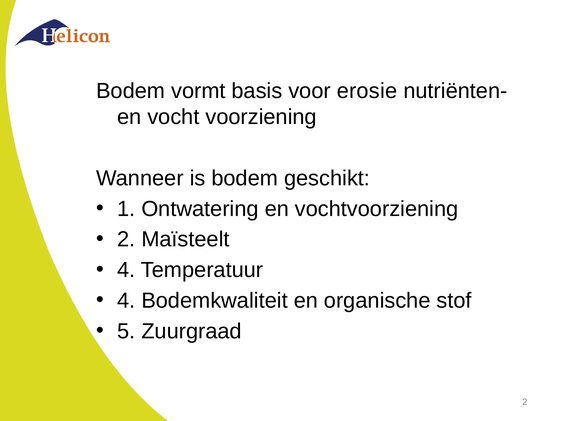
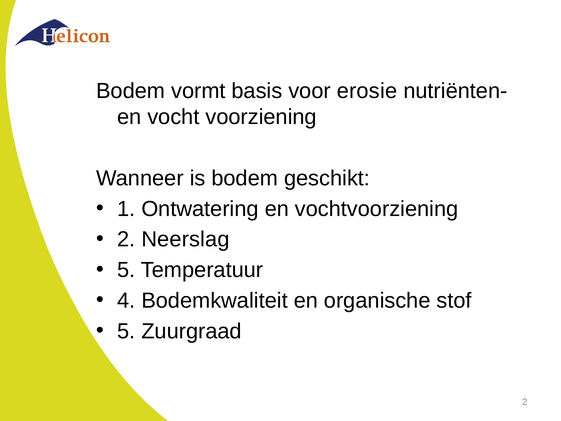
Maïsteelt: Maïsteelt -> Neerslag
4 at (126, 270): 4 -> 5
